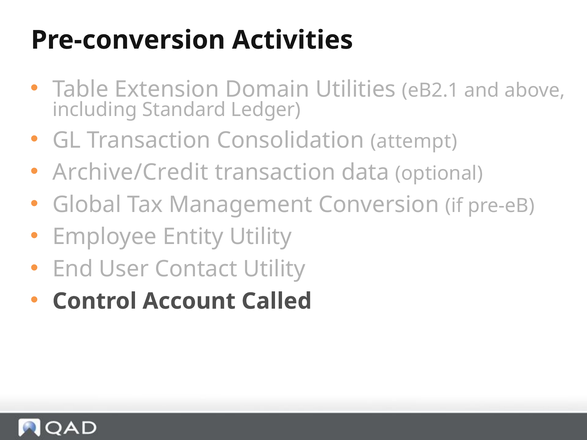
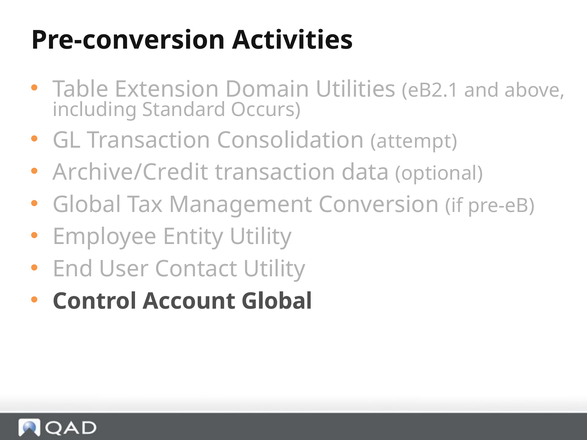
Ledger: Ledger -> Occurs
Account Called: Called -> Global
